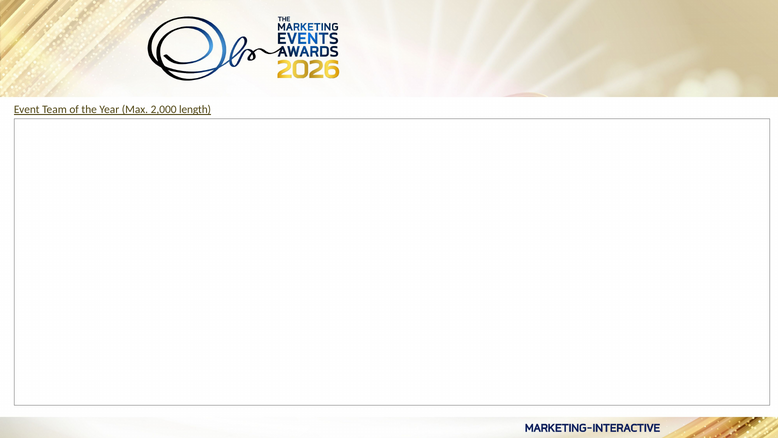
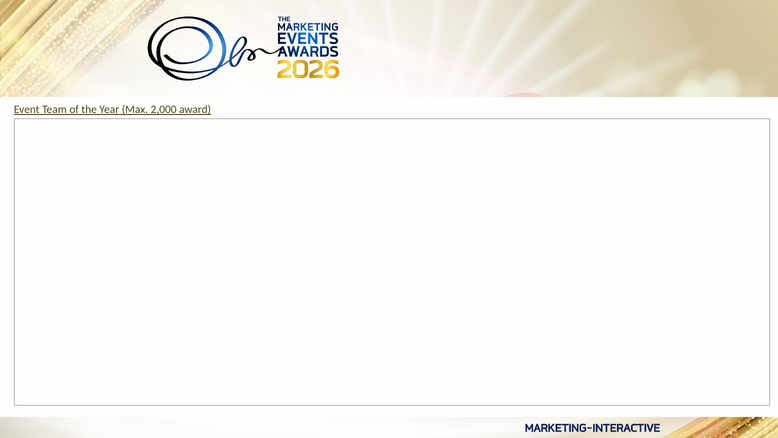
length: length -> award
